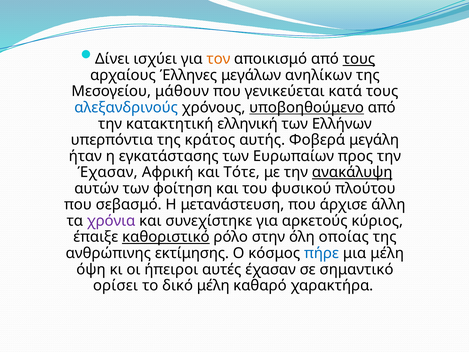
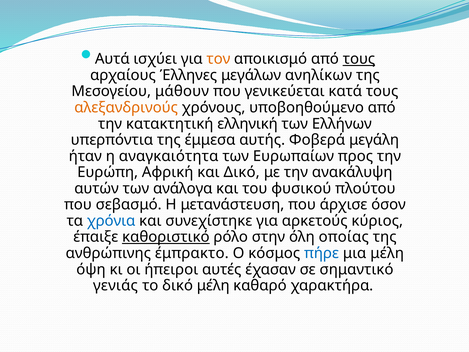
Δίνει: Δίνει -> Αυτά
αλεξανδρινούς colour: blue -> orange
υποβοηθούμενο underline: present -> none
κράτος: κράτος -> έμμεσα
εγκατάστασης: εγκατάστασης -> αναγκαιότητα
Έχασαν at (108, 172): Έχασαν -> Ευρώπη
και Τότε: Τότε -> Δικό
ανακάλυψη underline: present -> none
φοίτηση: φοίτηση -> ανάλογα
άλλη: άλλη -> όσον
χρόνια colour: purple -> blue
εκτίμησης: εκτίμησης -> έμπρακτο
ορίσει: ορίσει -> γενιάς
